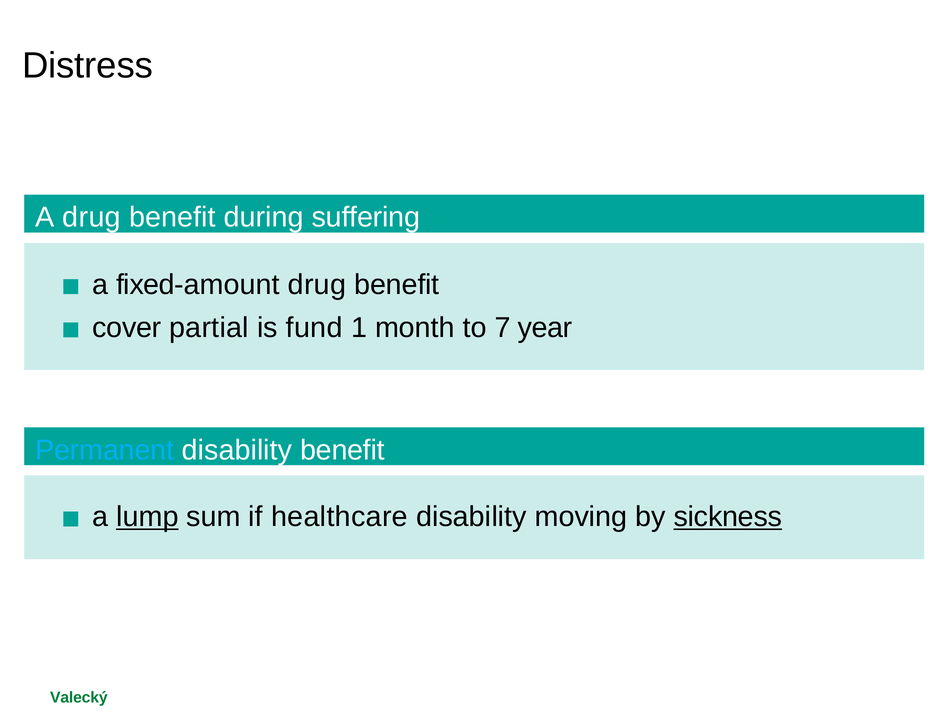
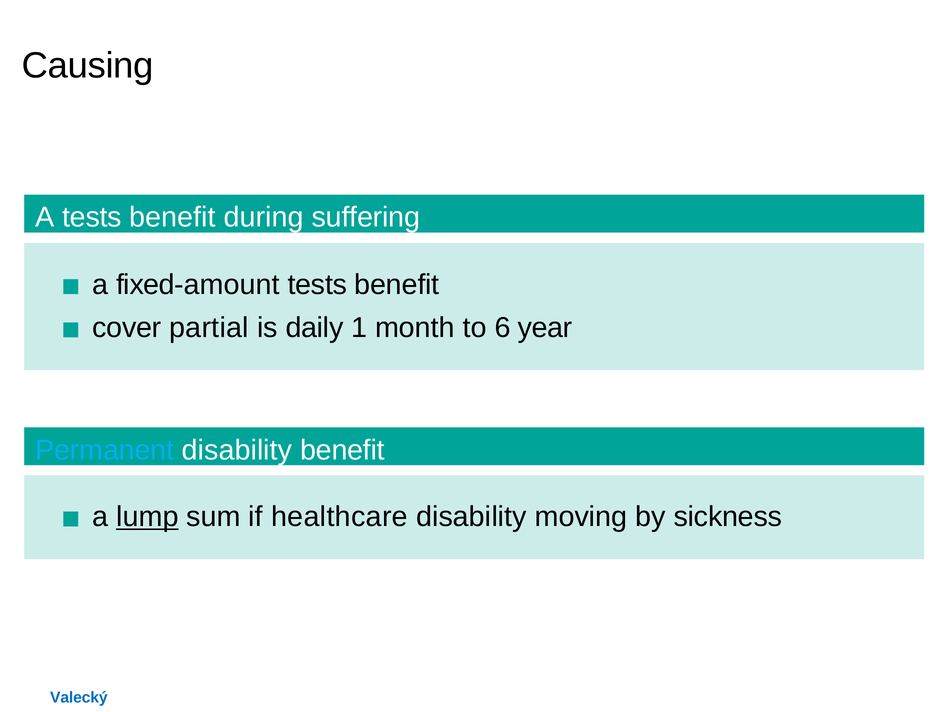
Distress: Distress -> Causing
A drug: drug -> tests
fixed-amount drug: drug -> tests
fund: fund -> daily
7: 7 -> 6
sickness underline: present -> none
Valecký colour: green -> blue
